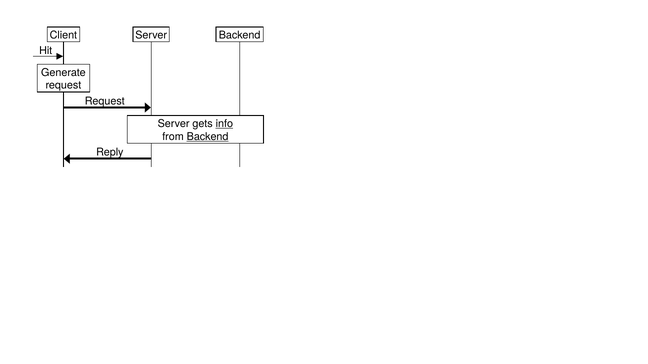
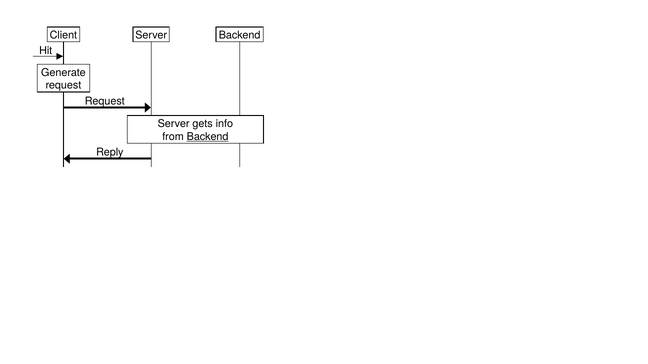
info underline: present -> none
